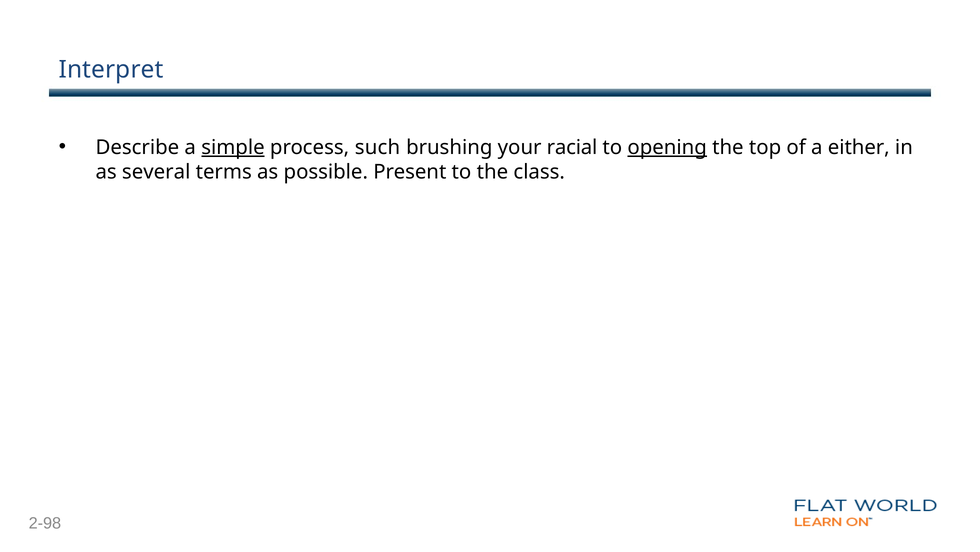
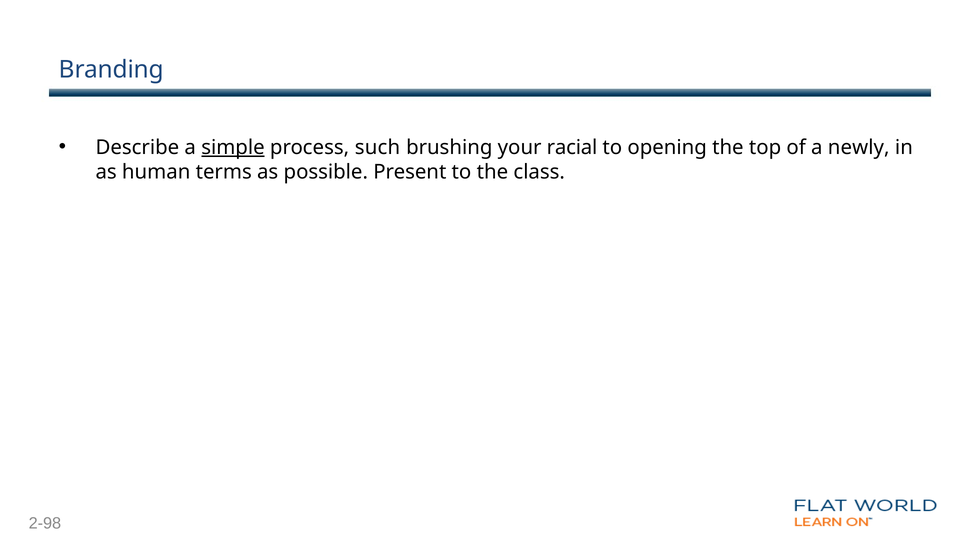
Interpret: Interpret -> Branding
opening underline: present -> none
either: either -> newly
several: several -> human
